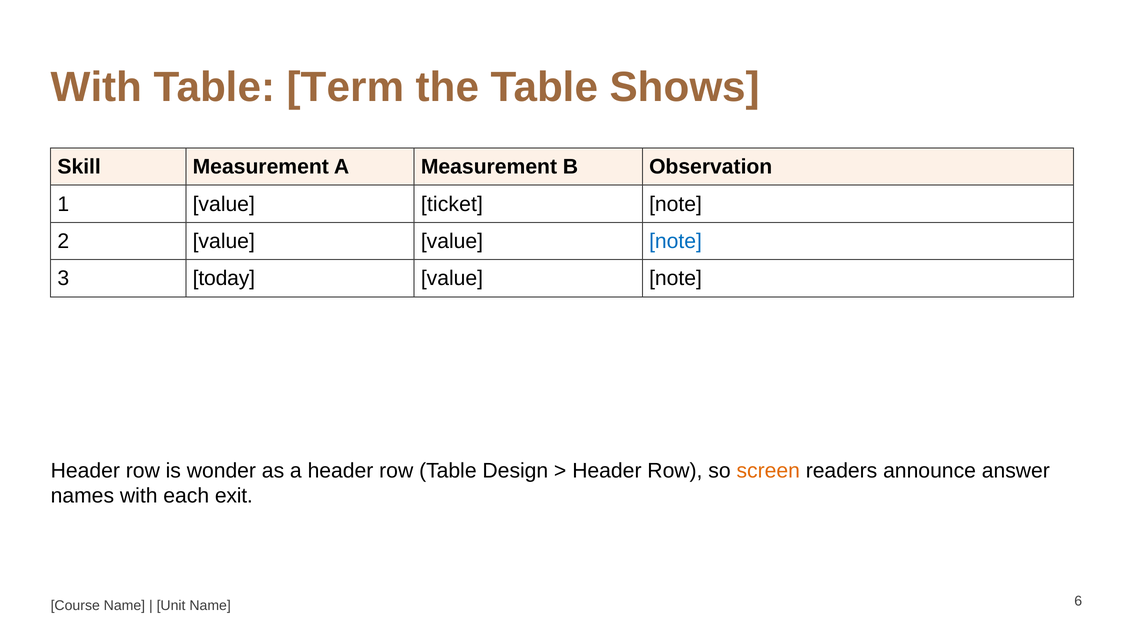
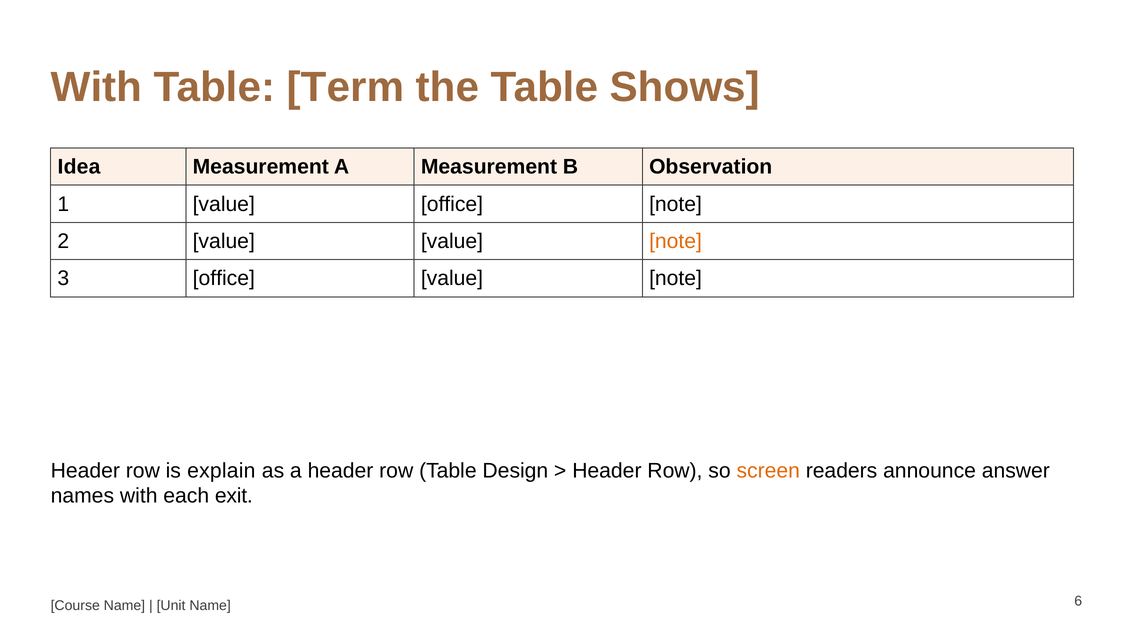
Skill: Skill -> Idea
value ticket: ticket -> office
note at (676, 241) colour: blue -> orange
3 today: today -> office
wonder: wonder -> explain
